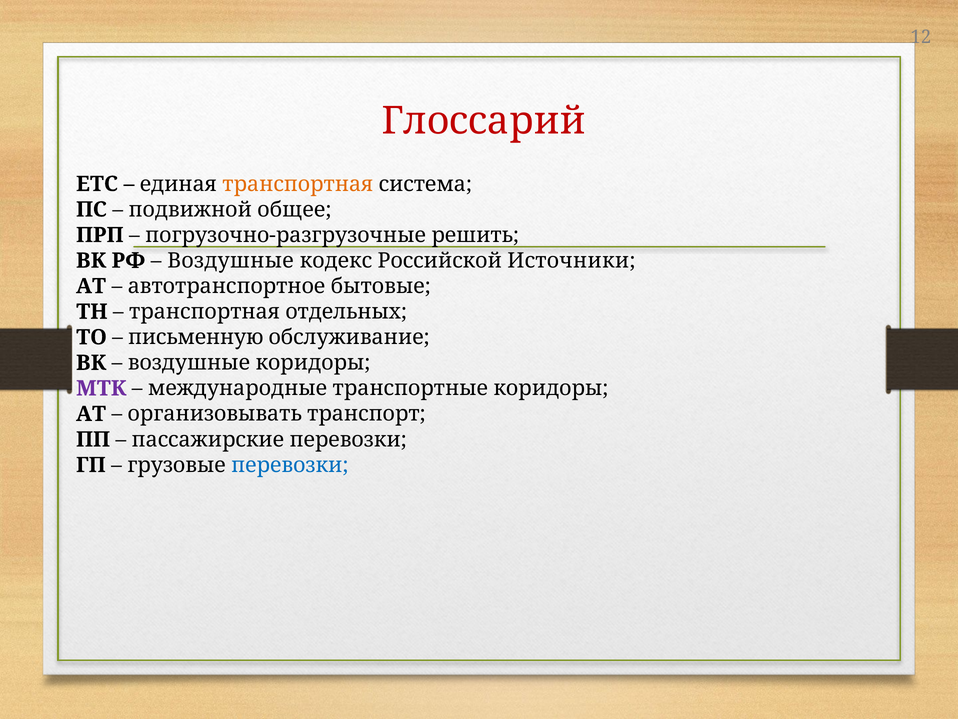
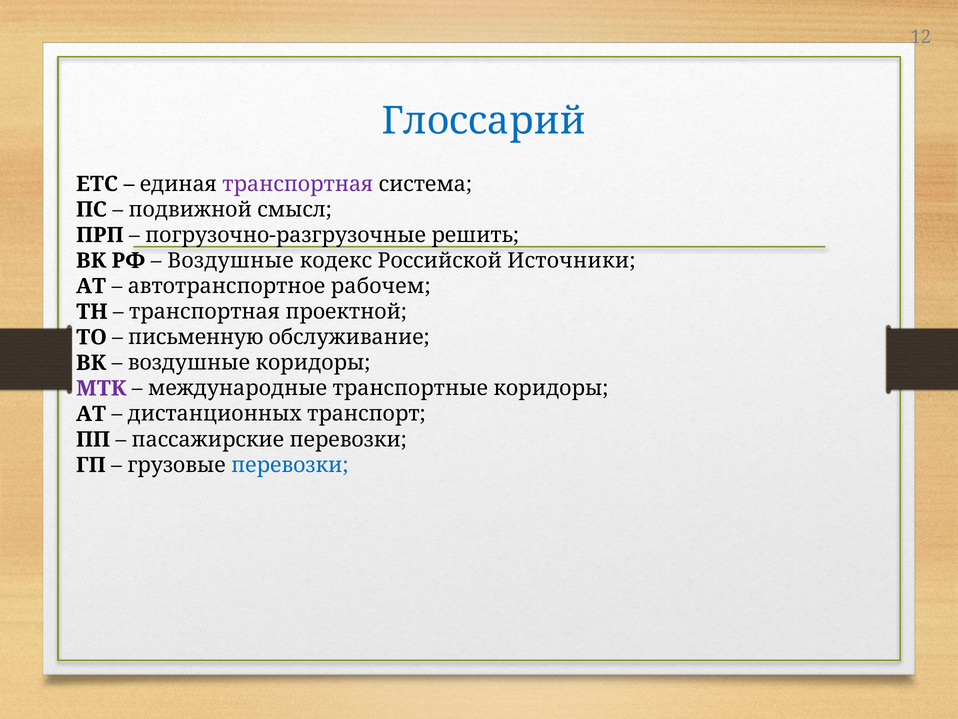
Глоссарий colour: red -> blue
транспортная at (298, 184) colour: orange -> purple
общее: общее -> смысл
бытовые: бытовые -> рабочем
отдельных: отдельных -> проектной
организовывать: организовывать -> дистанционных
